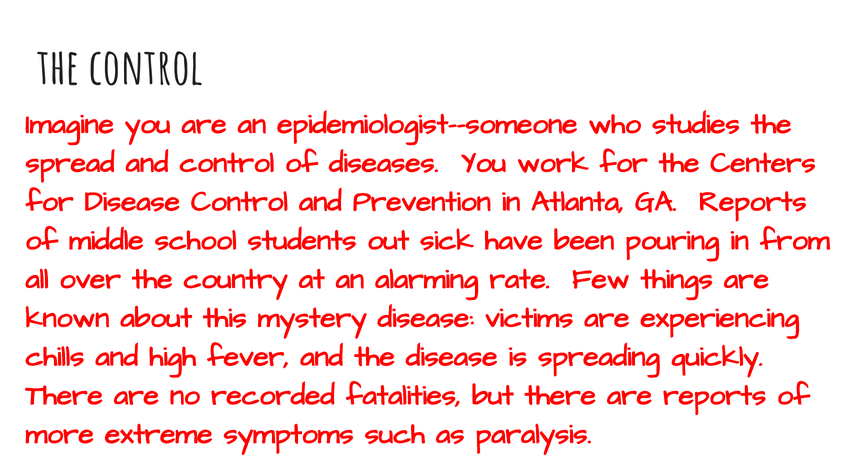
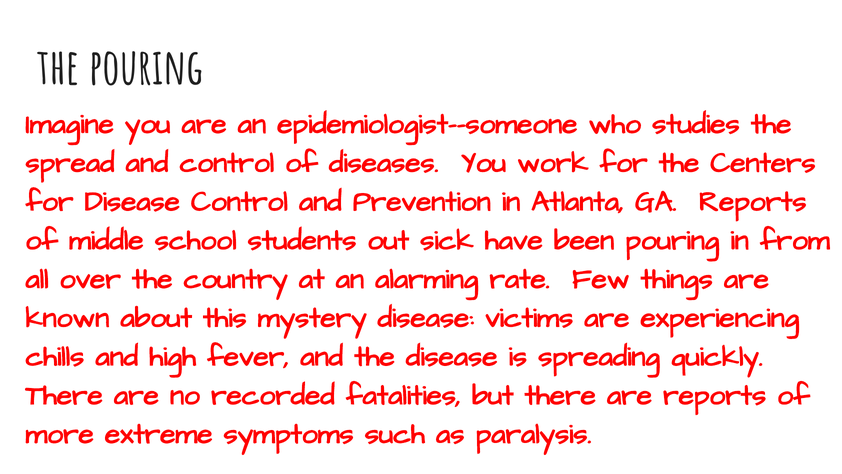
the control: control -> pouring
